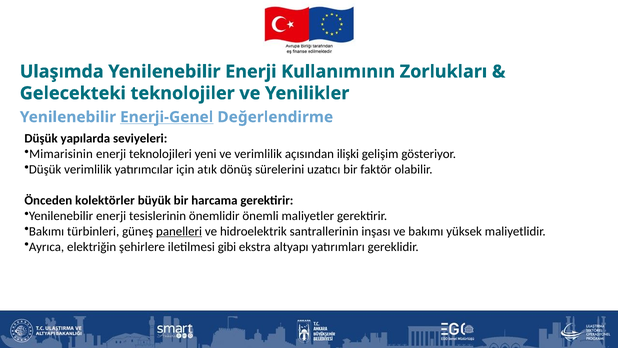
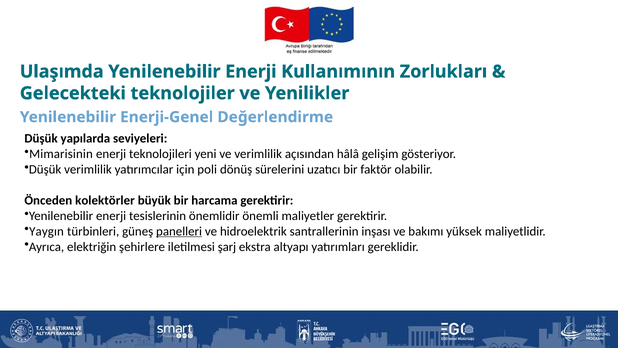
Enerji-Genel underline: present -> none
ilişki: ilişki -> hâlâ
atık: atık -> poli
Bakımı at (47, 231): Bakımı -> Yaygın
gibi: gibi -> şarj
